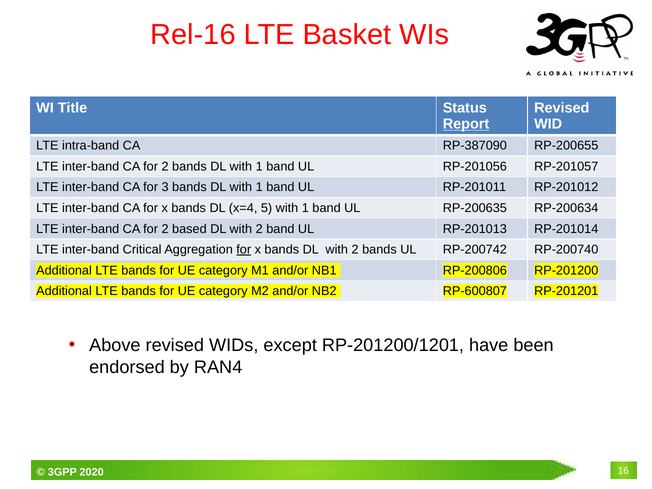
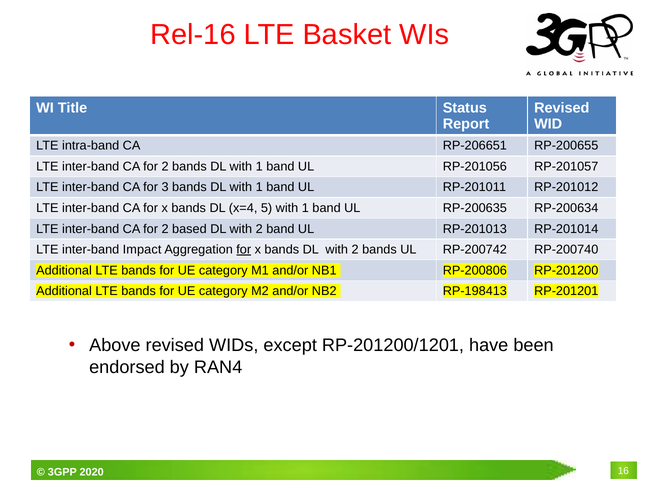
Report underline: present -> none
RP-387090: RP-387090 -> RP-206651
Critical: Critical -> Impact
RP-600807: RP-600807 -> RP-198413
